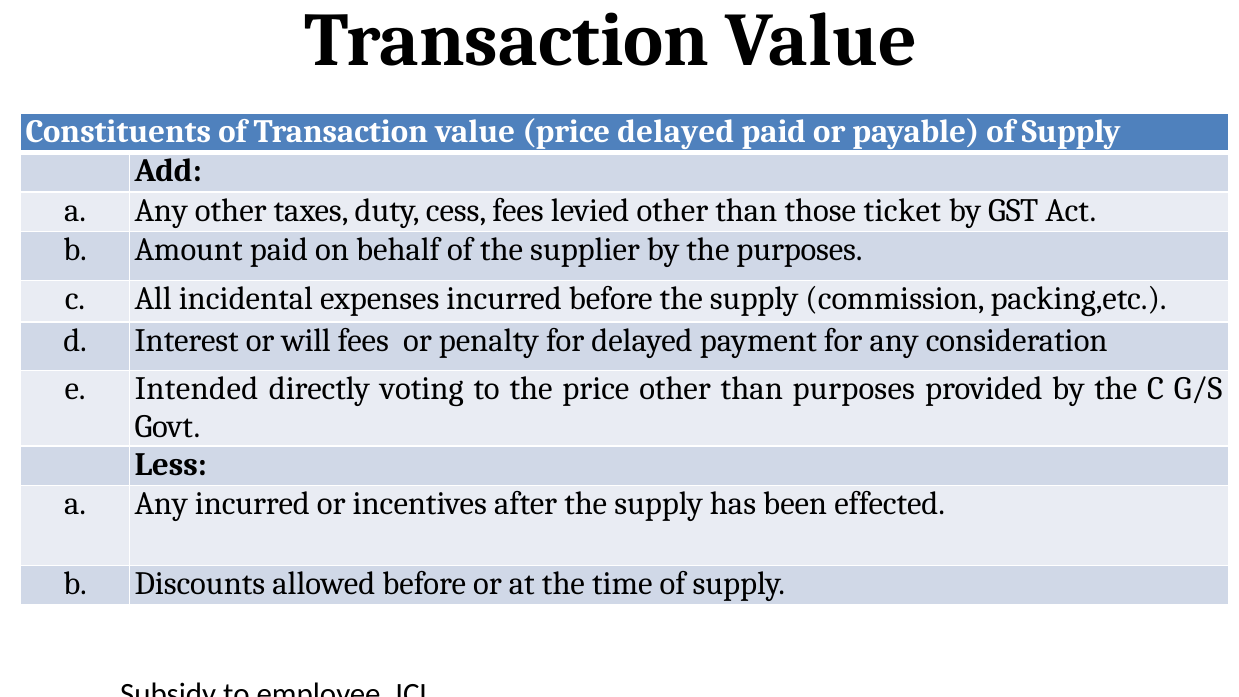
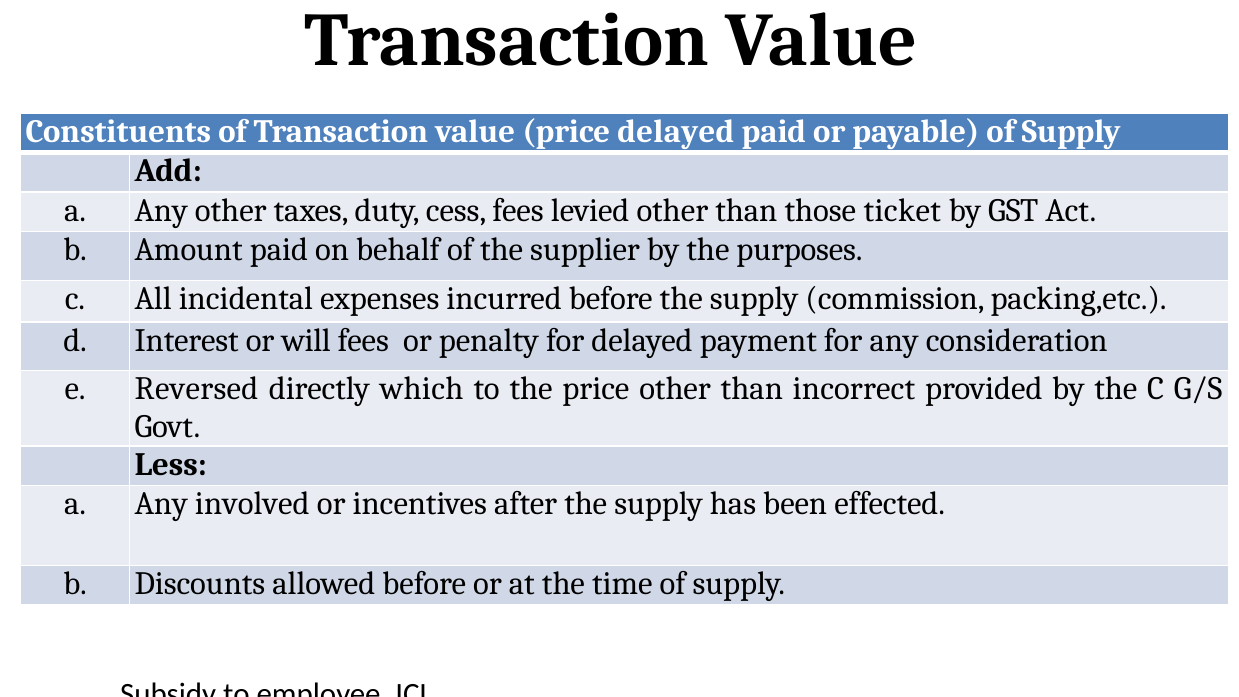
Intended: Intended -> Reversed
voting: voting -> which
than purposes: purposes -> incorrect
Any incurred: incurred -> involved
